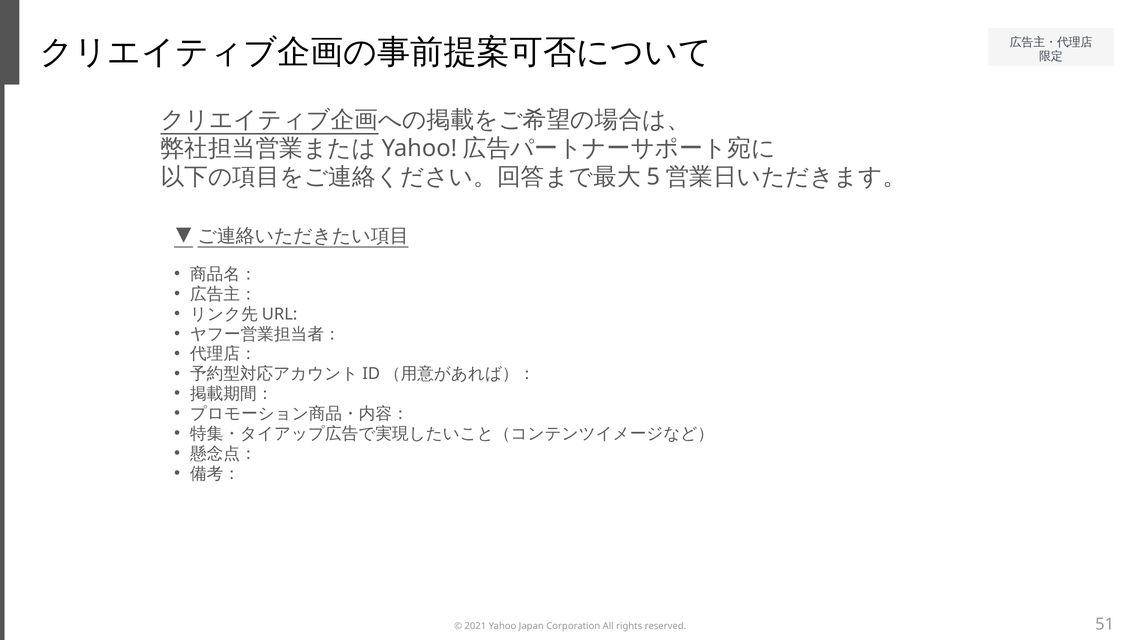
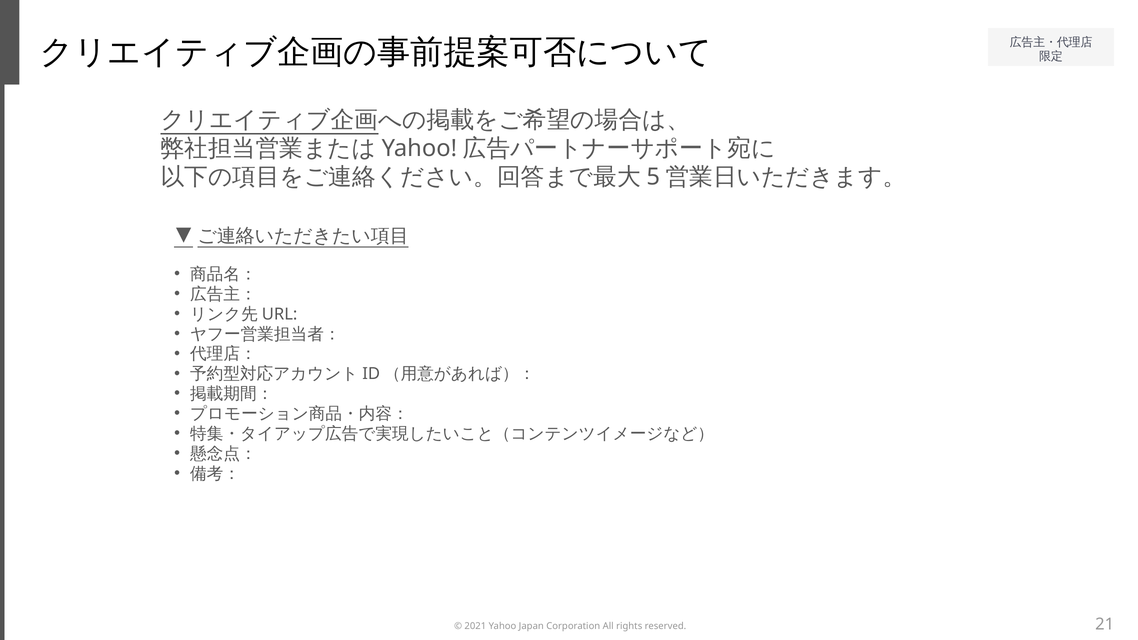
51: 51 -> 21
